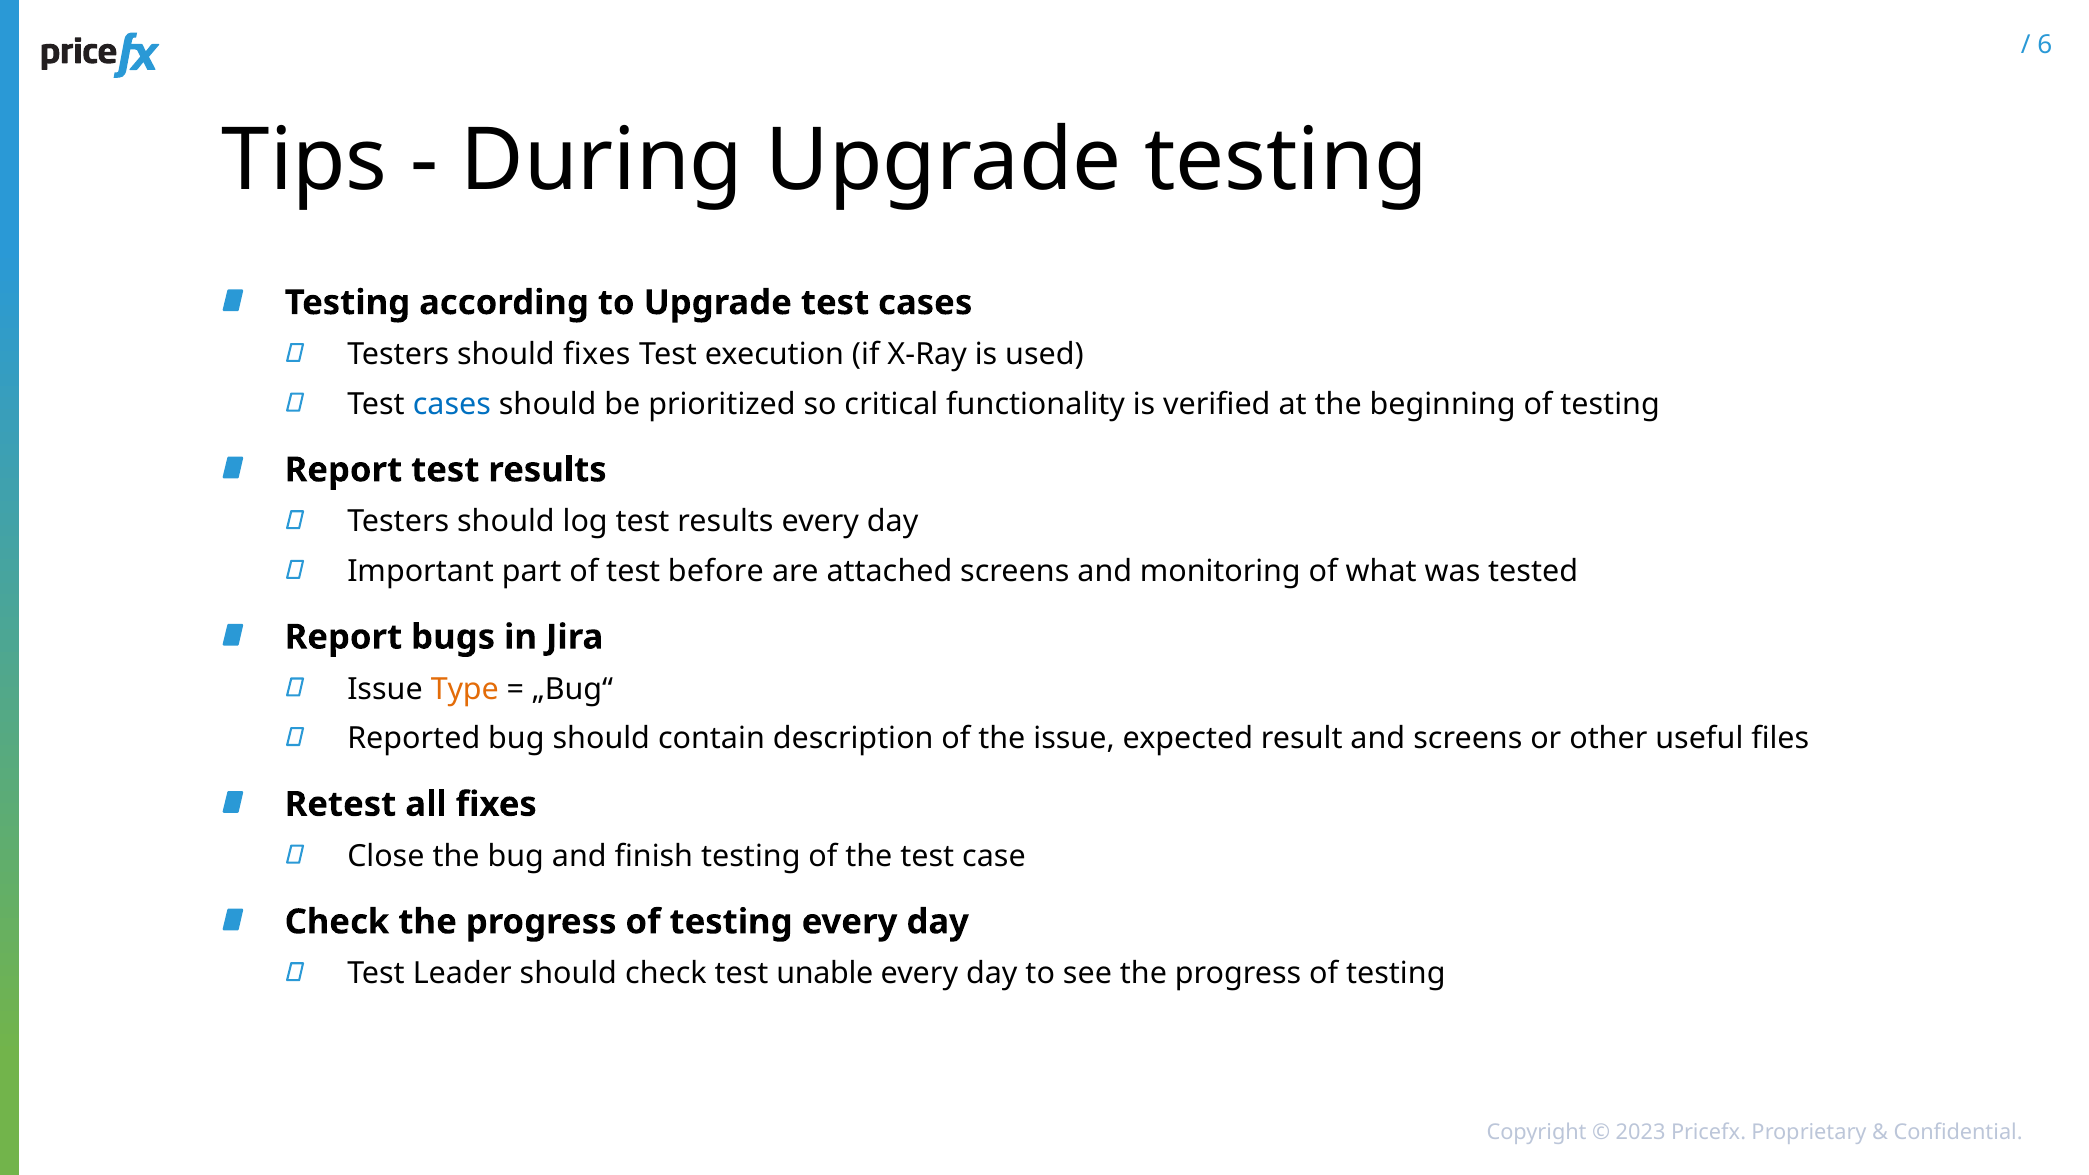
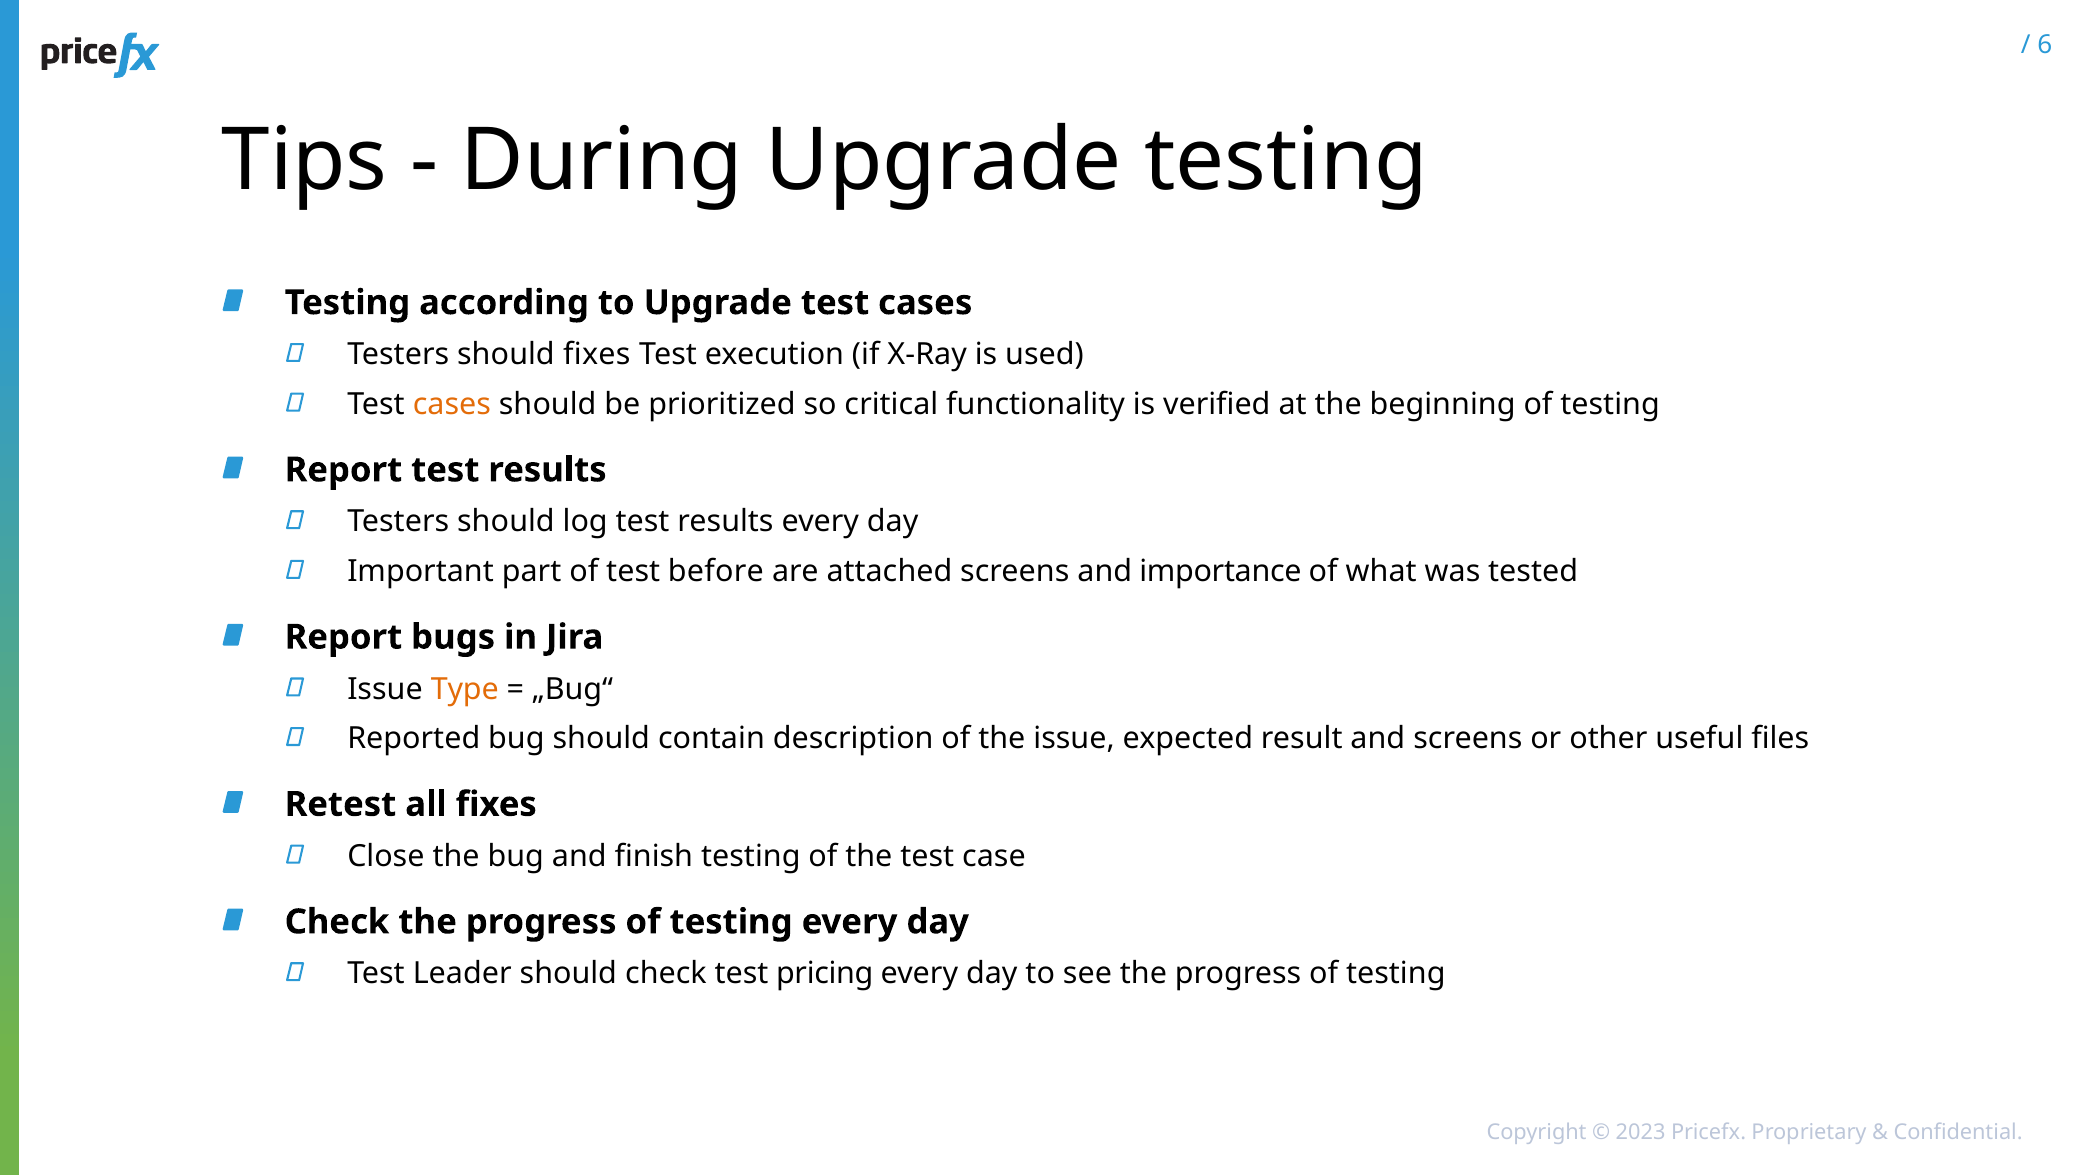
cases at (452, 404) colour: blue -> orange
monitoring: monitoring -> importance
unable: unable -> pricing
